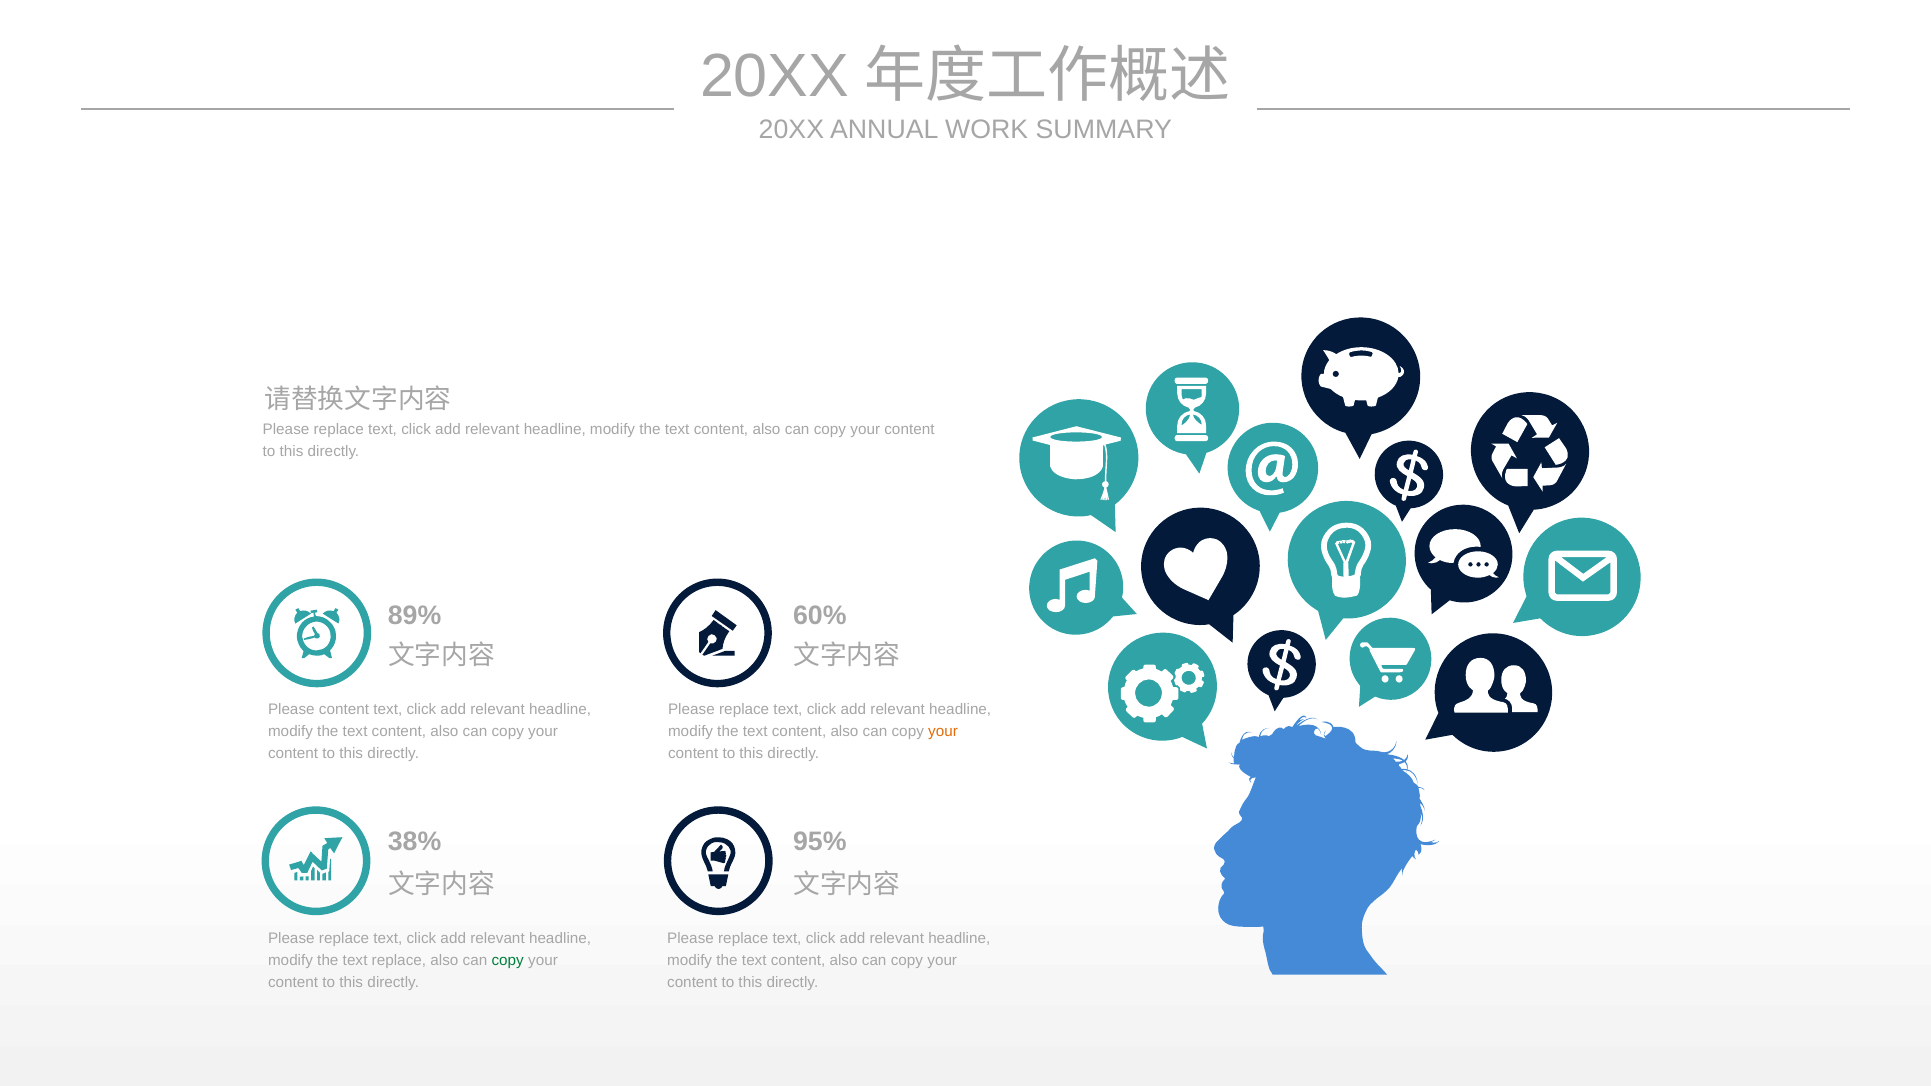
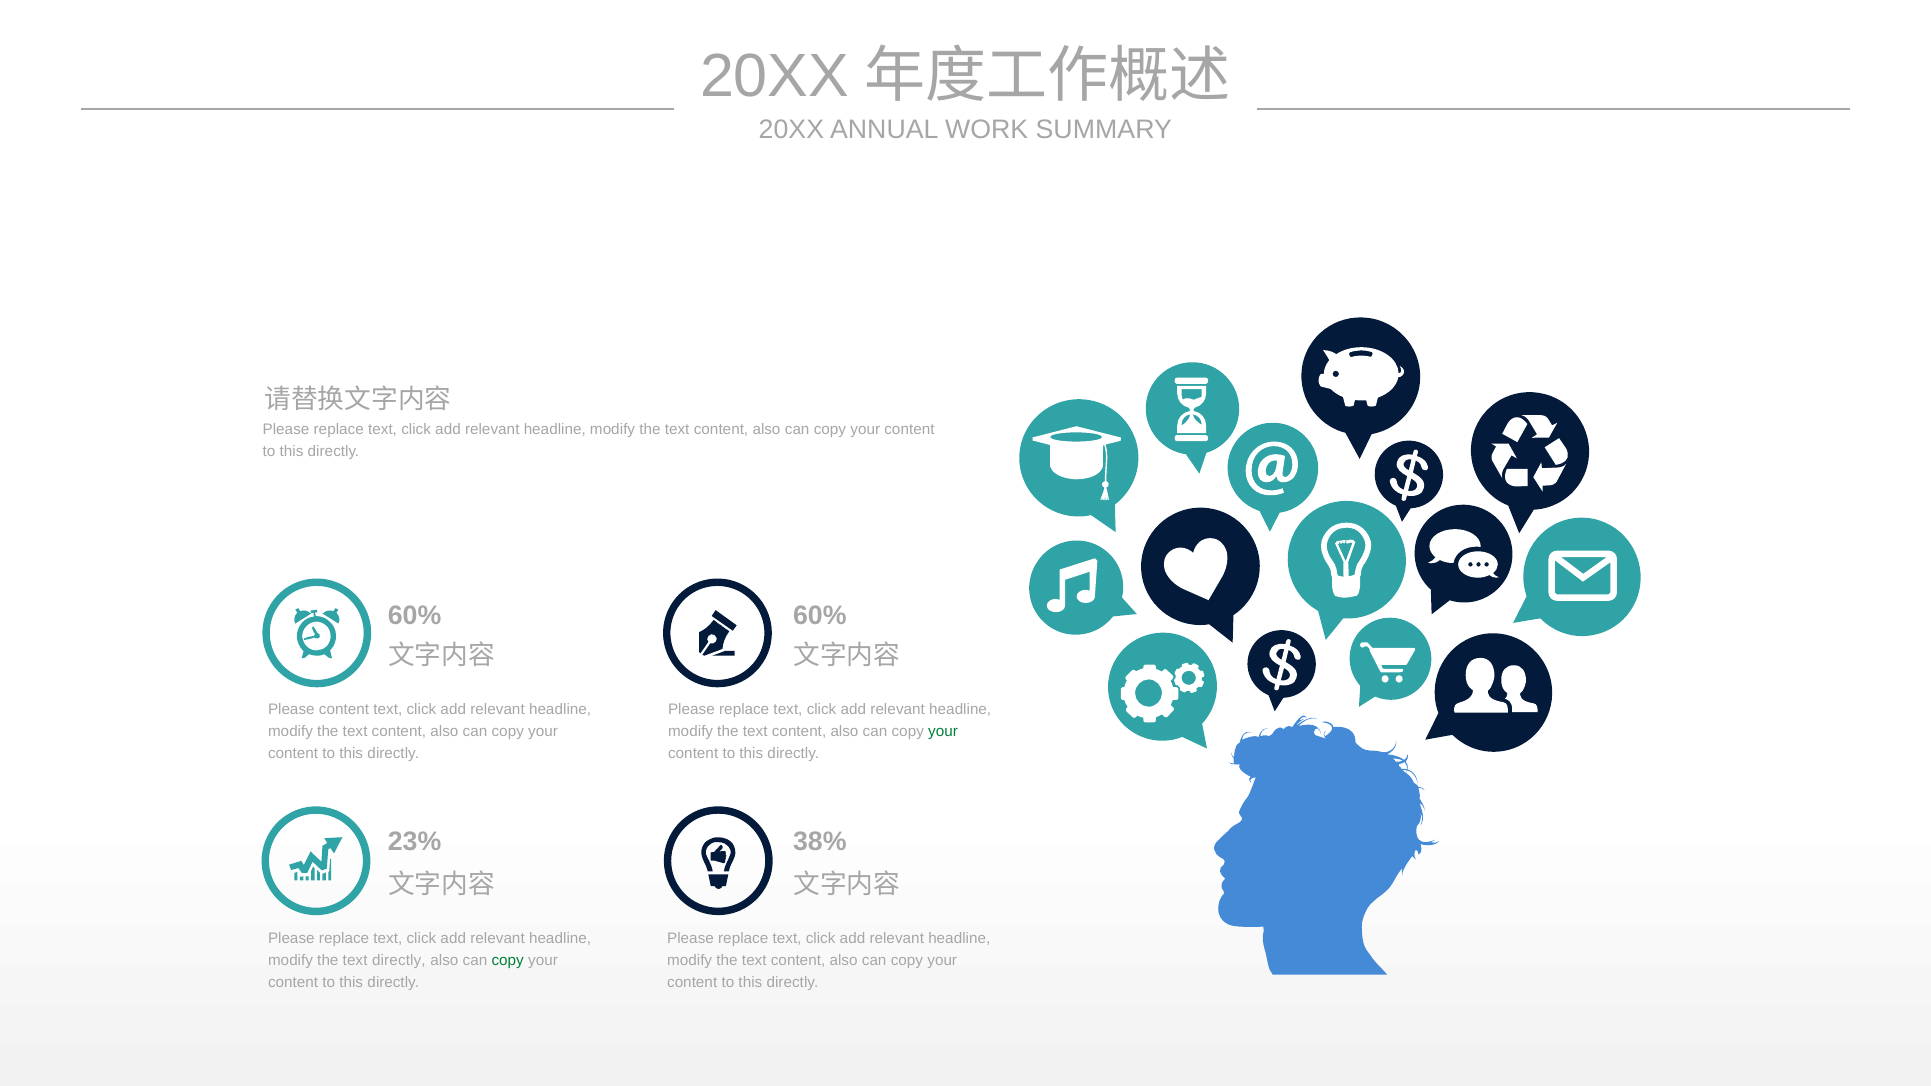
89% at (415, 616): 89% -> 60%
your at (943, 731) colour: orange -> green
38%: 38% -> 23%
95%: 95% -> 38%
text replace: replace -> directly
